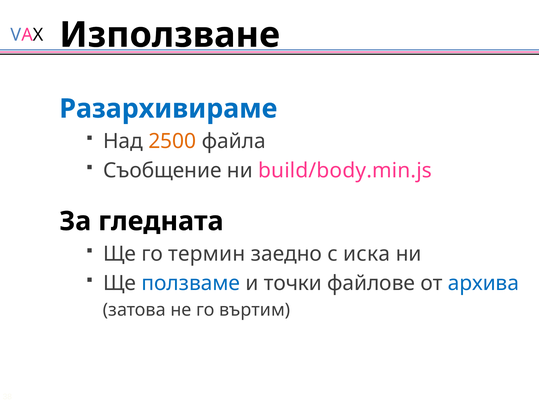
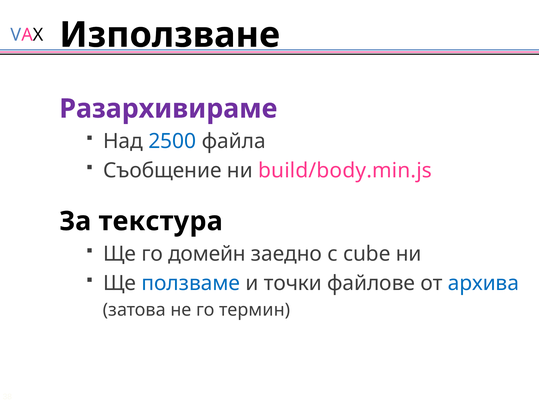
Разархивираме colour: blue -> purple
2500 colour: orange -> blue
гледната: гледната -> текстура
термин: термин -> домейн
иска: иска -> cube
въртим: въртим -> термин
